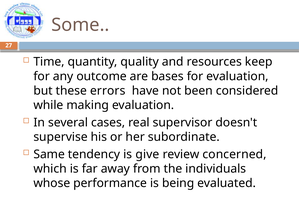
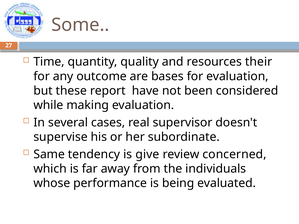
keep: keep -> their
errors: errors -> report
